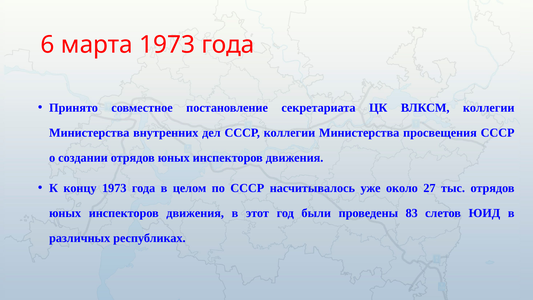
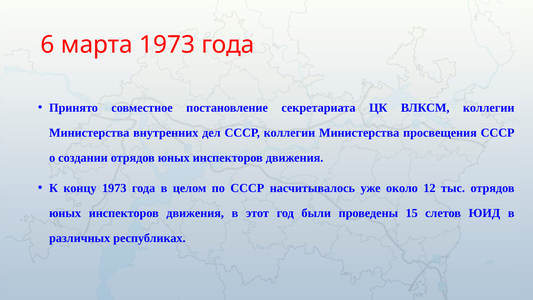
27: 27 -> 12
83: 83 -> 15
